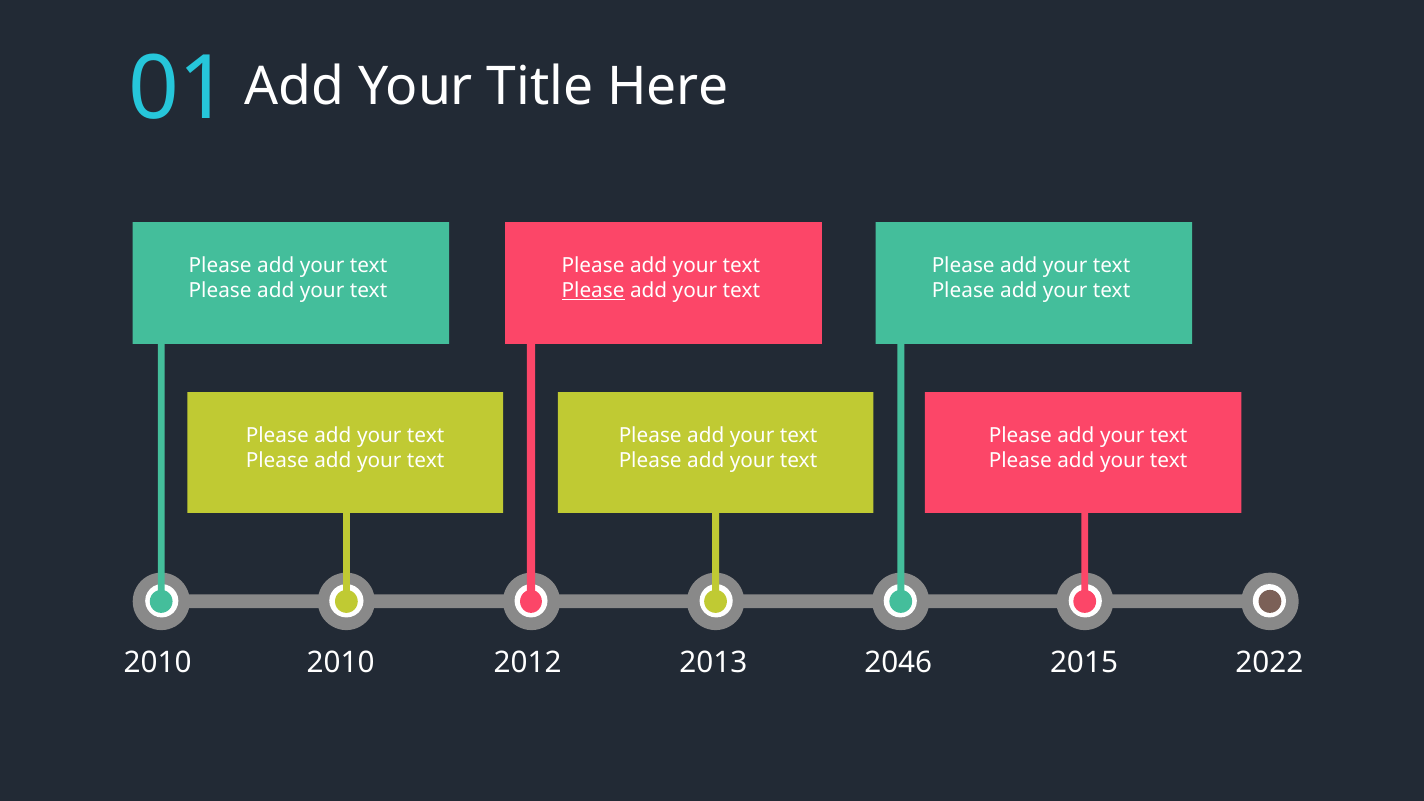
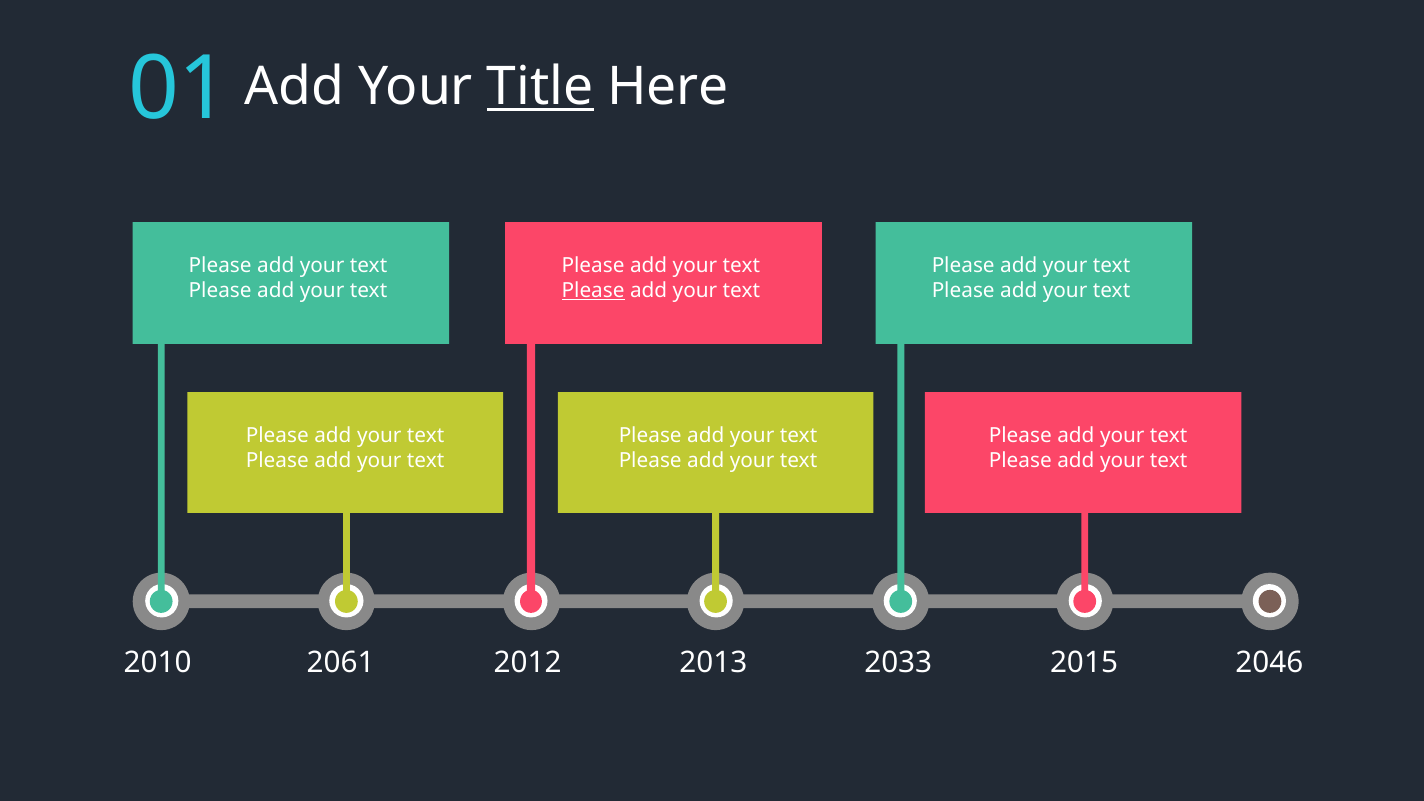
Title underline: none -> present
2010 2010: 2010 -> 2061
2046: 2046 -> 2033
2022: 2022 -> 2046
